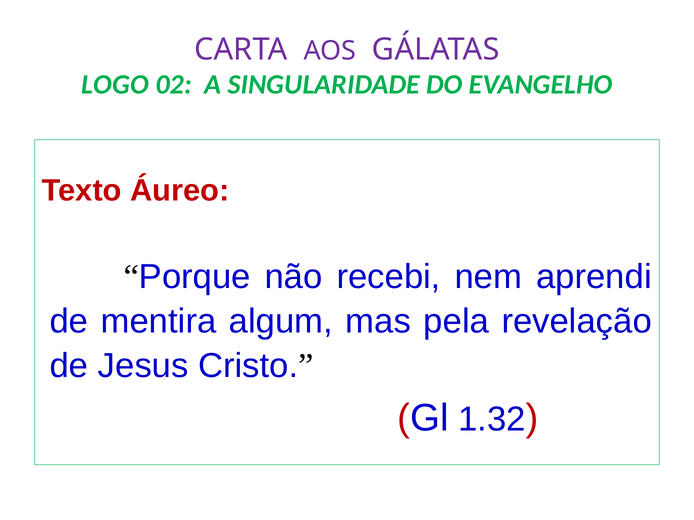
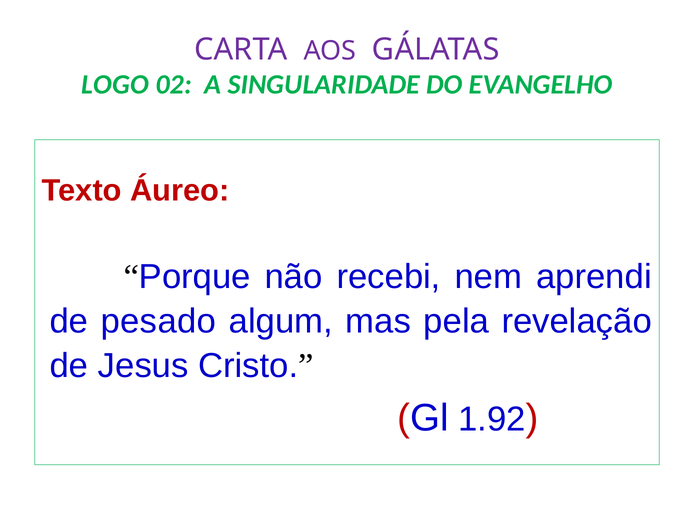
mentira: mentira -> pesado
1.32: 1.32 -> 1.92
